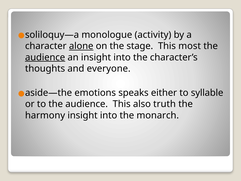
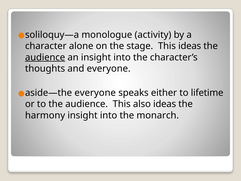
alone underline: present -> none
This most: most -> ideas
emotions at (95, 93): emotions -> everyone
syllable: syllable -> lifetime
also truth: truth -> ideas
